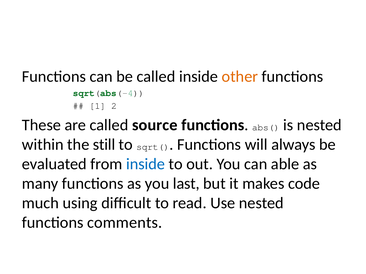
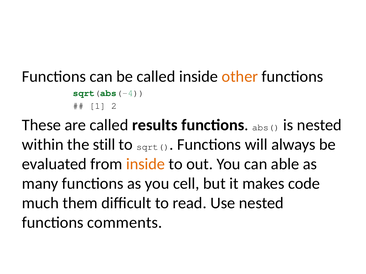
source: source -> results
inside at (146, 164) colour: blue -> orange
last: last -> cell
using: using -> them
